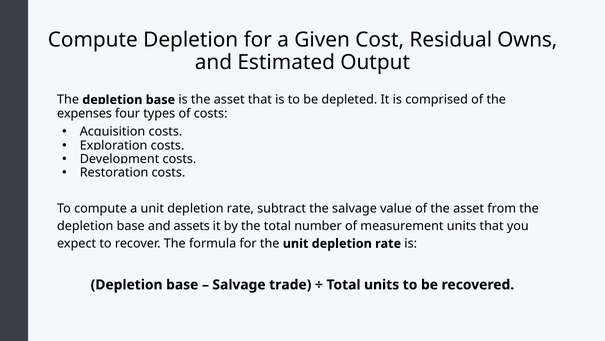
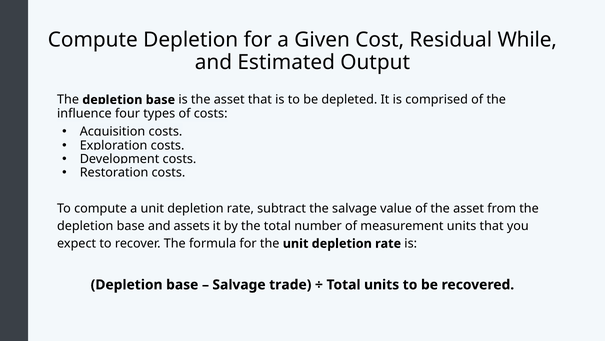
Owns: Owns -> While
expenses: expenses -> influence
